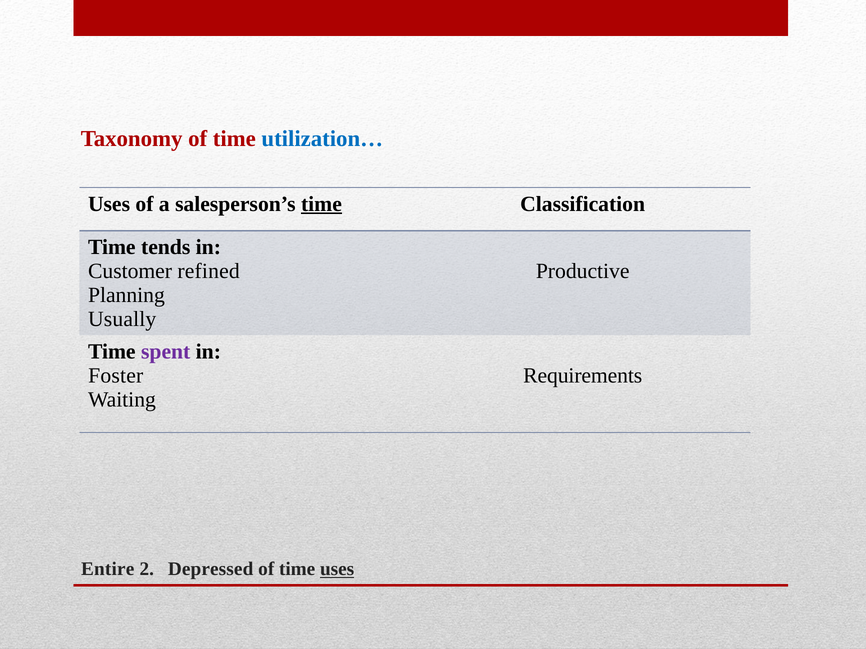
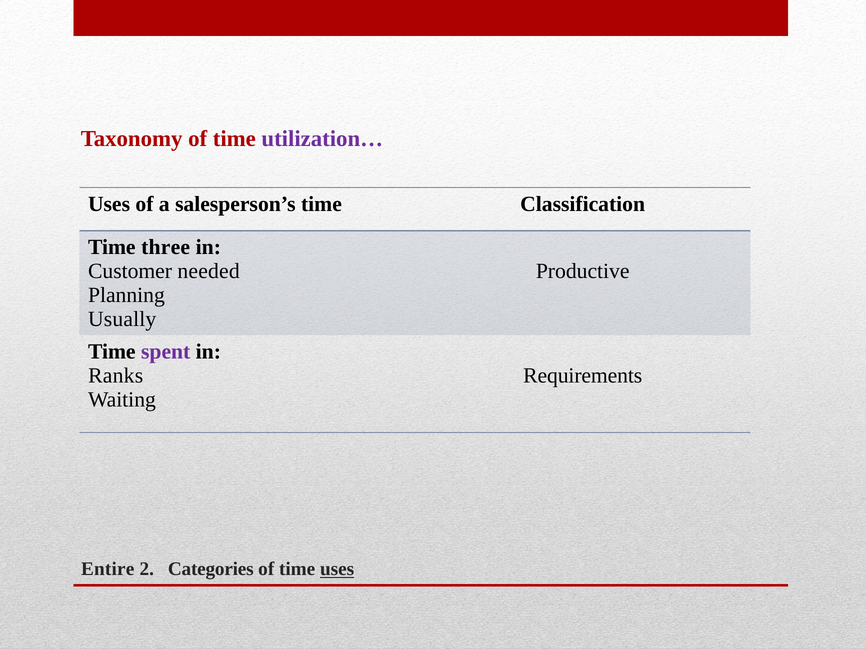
utilization… colour: blue -> purple
time at (321, 204) underline: present -> none
tends: tends -> three
refined: refined -> needed
Foster: Foster -> Ranks
Depressed: Depressed -> Categories
